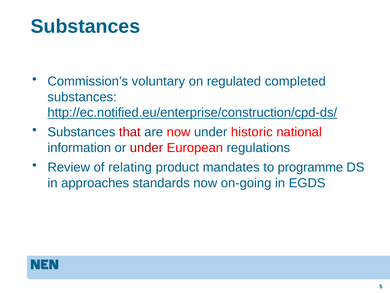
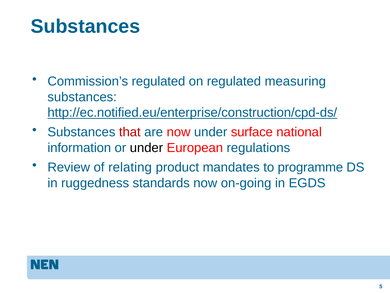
Commission’s voluntary: voluntary -> regulated
completed: completed -> measuring
historic: historic -> surface
under at (146, 148) colour: red -> black
approaches: approaches -> ruggedness
